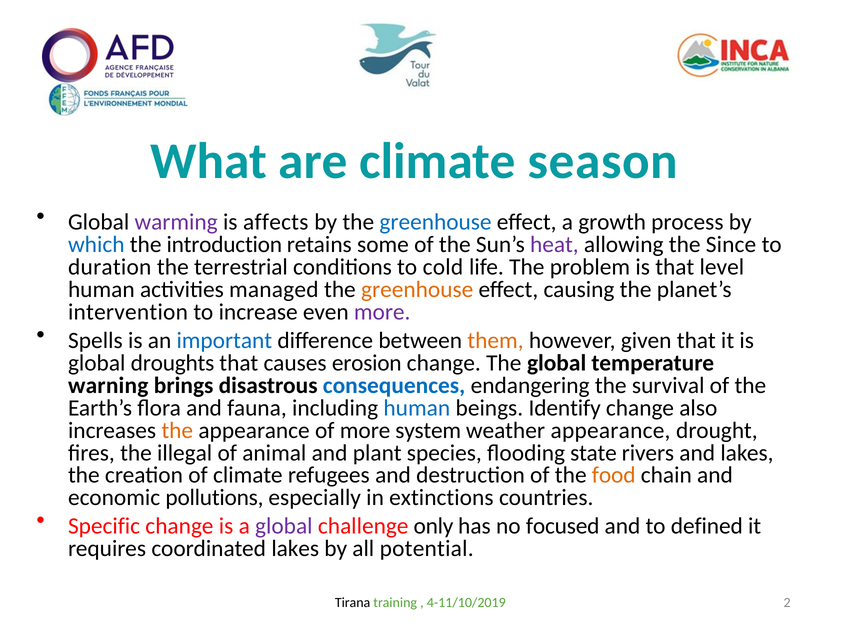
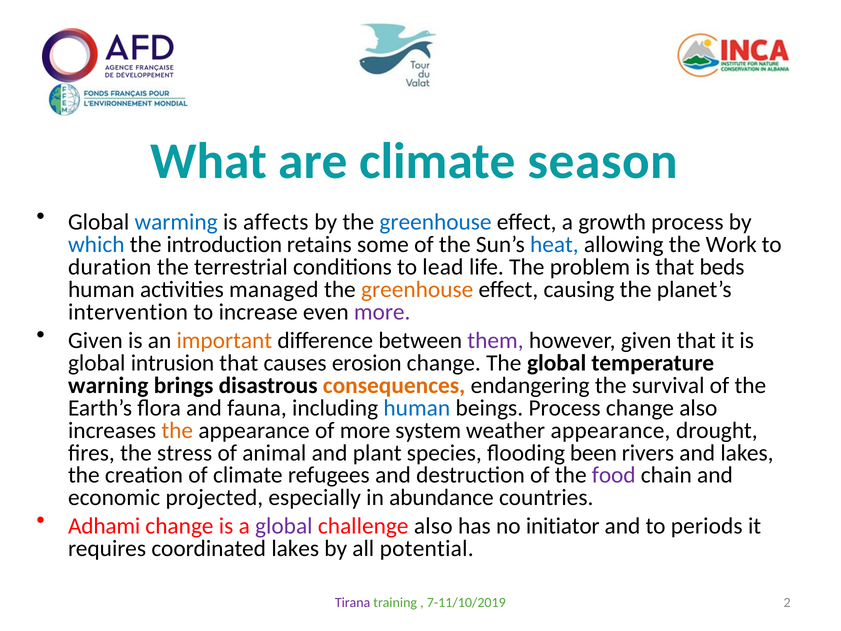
warming colour: purple -> blue
heat colour: purple -> blue
Since: Since -> Work
cold: cold -> lead
level: level -> beds
Spells at (95, 340): Spells -> Given
important colour: blue -> orange
them colour: orange -> purple
droughts: droughts -> intrusion
consequences colour: blue -> orange
beings Identify: Identify -> Process
illegal: illegal -> stress
state: state -> been
food colour: orange -> purple
pollutions: pollutions -> projected
extinctions: extinctions -> abundance
Specific: Specific -> Adhami
challenge only: only -> also
focused: focused -> initiator
defined: defined -> periods
Tirana colour: black -> purple
4-11/10/2019: 4-11/10/2019 -> 7-11/10/2019
